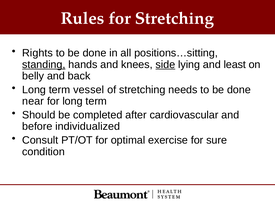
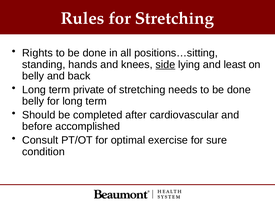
standing underline: present -> none
vessel: vessel -> private
near at (33, 101): near -> belly
individualized: individualized -> accomplished
